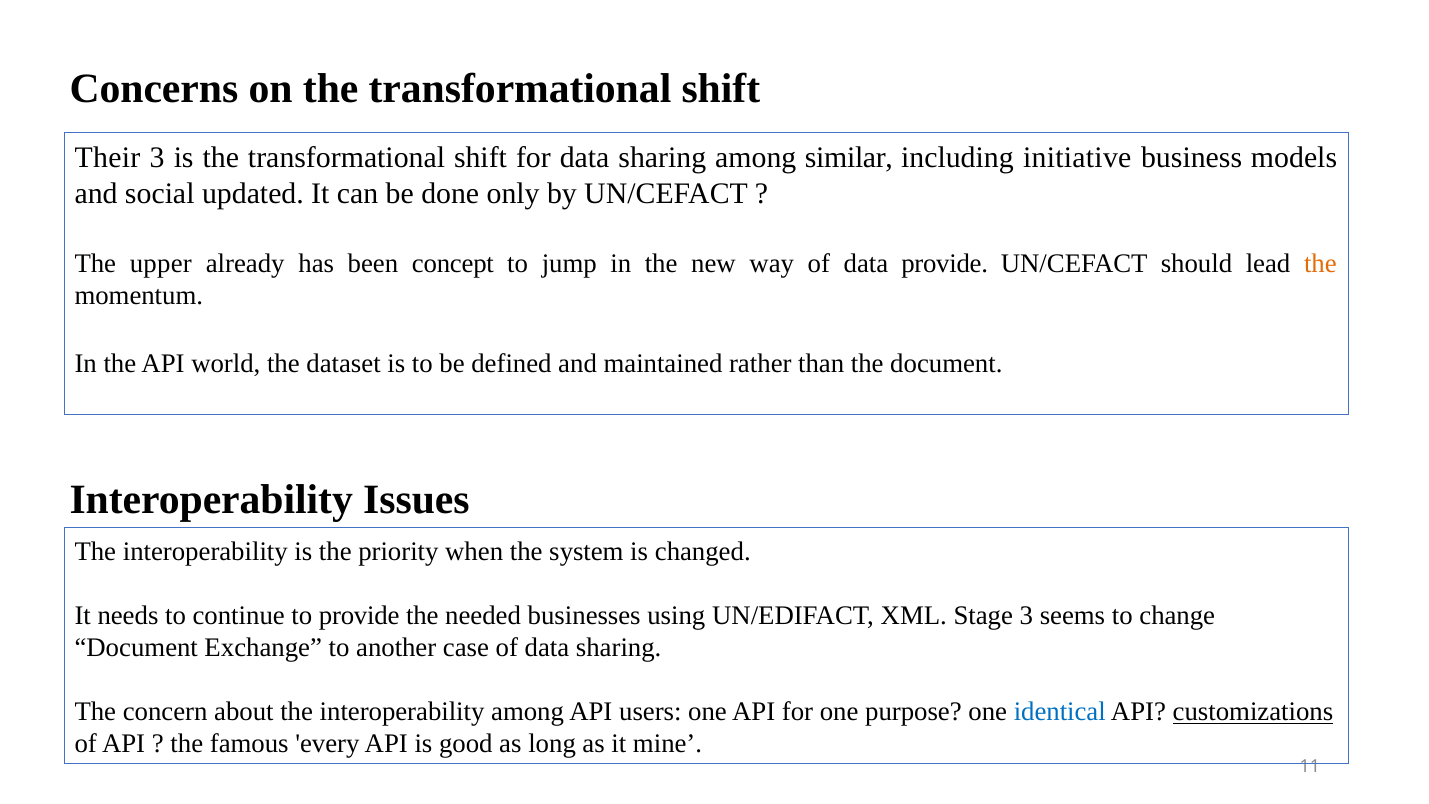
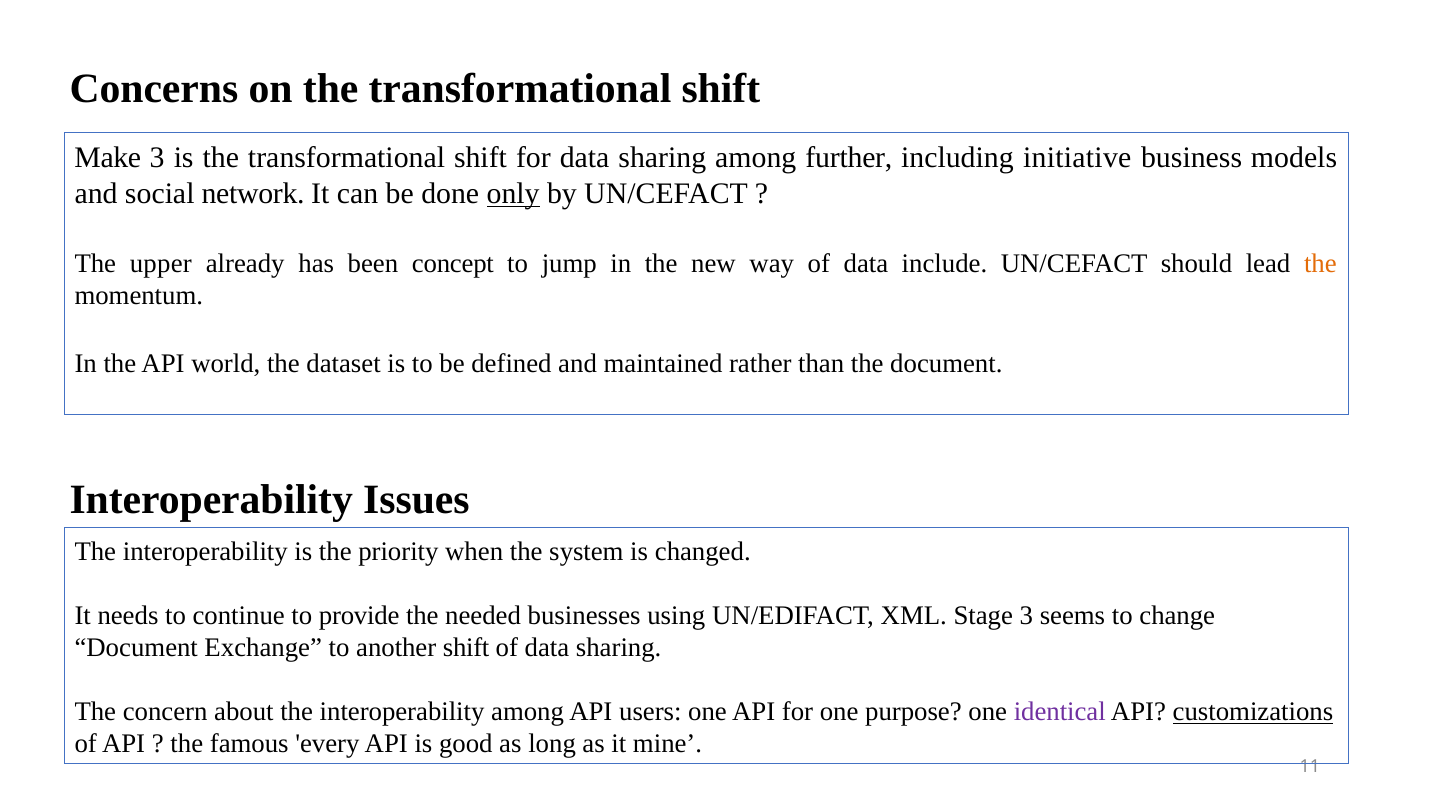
Their: Their -> Make
similar: similar -> further
updated: updated -> network
only underline: none -> present
data provide: provide -> include
another case: case -> shift
identical colour: blue -> purple
